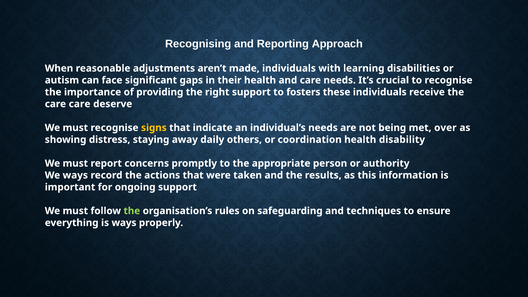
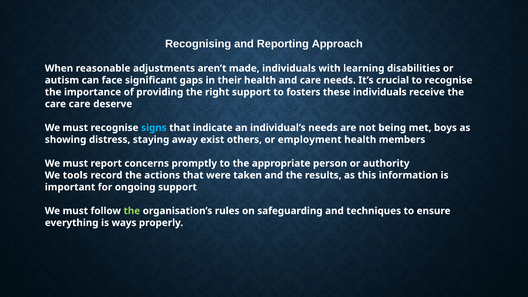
signs colour: yellow -> light blue
over: over -> boys
daily: daily -> exist
coordination: coordination -> employment
disability: disability -> members
We ways: ways -> tools
